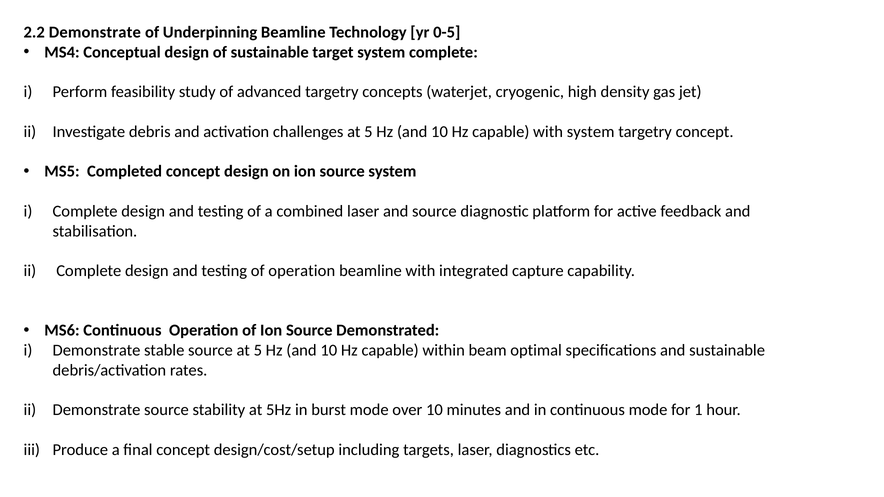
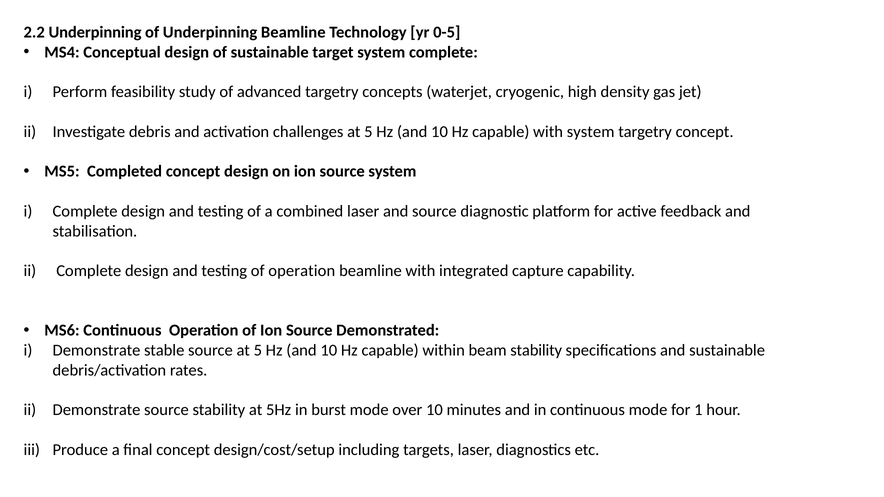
2.2 Demonstrate: Demonstrate -> Underpinning
beam optimal: optimal -> stability
